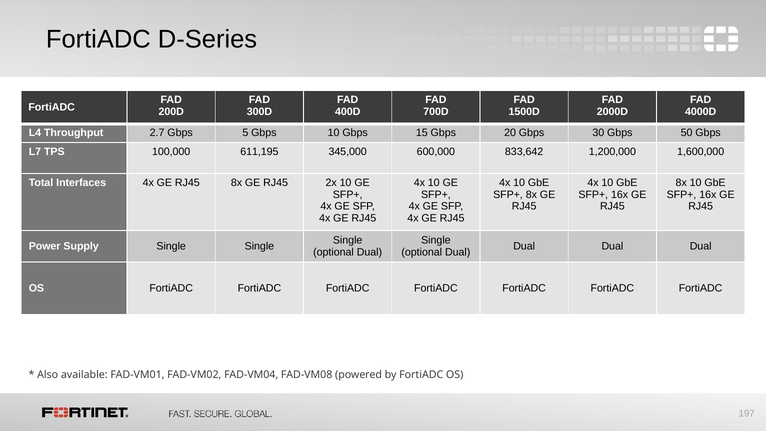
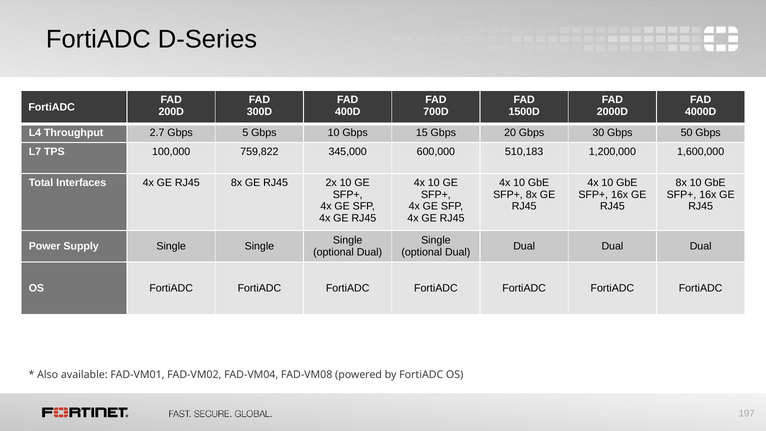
611,195: 611,195 -> 759,822
833,642: 833,642 -> 510,183
